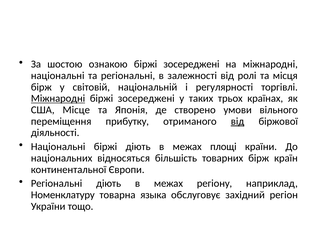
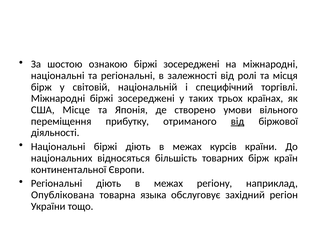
регулярності: регулярності -> специфічний
Міжнародні at (58, 98) underline: present -> none
площі: площі -> курсів
Номенклатуру: Номенклатуру -> Опублікована
